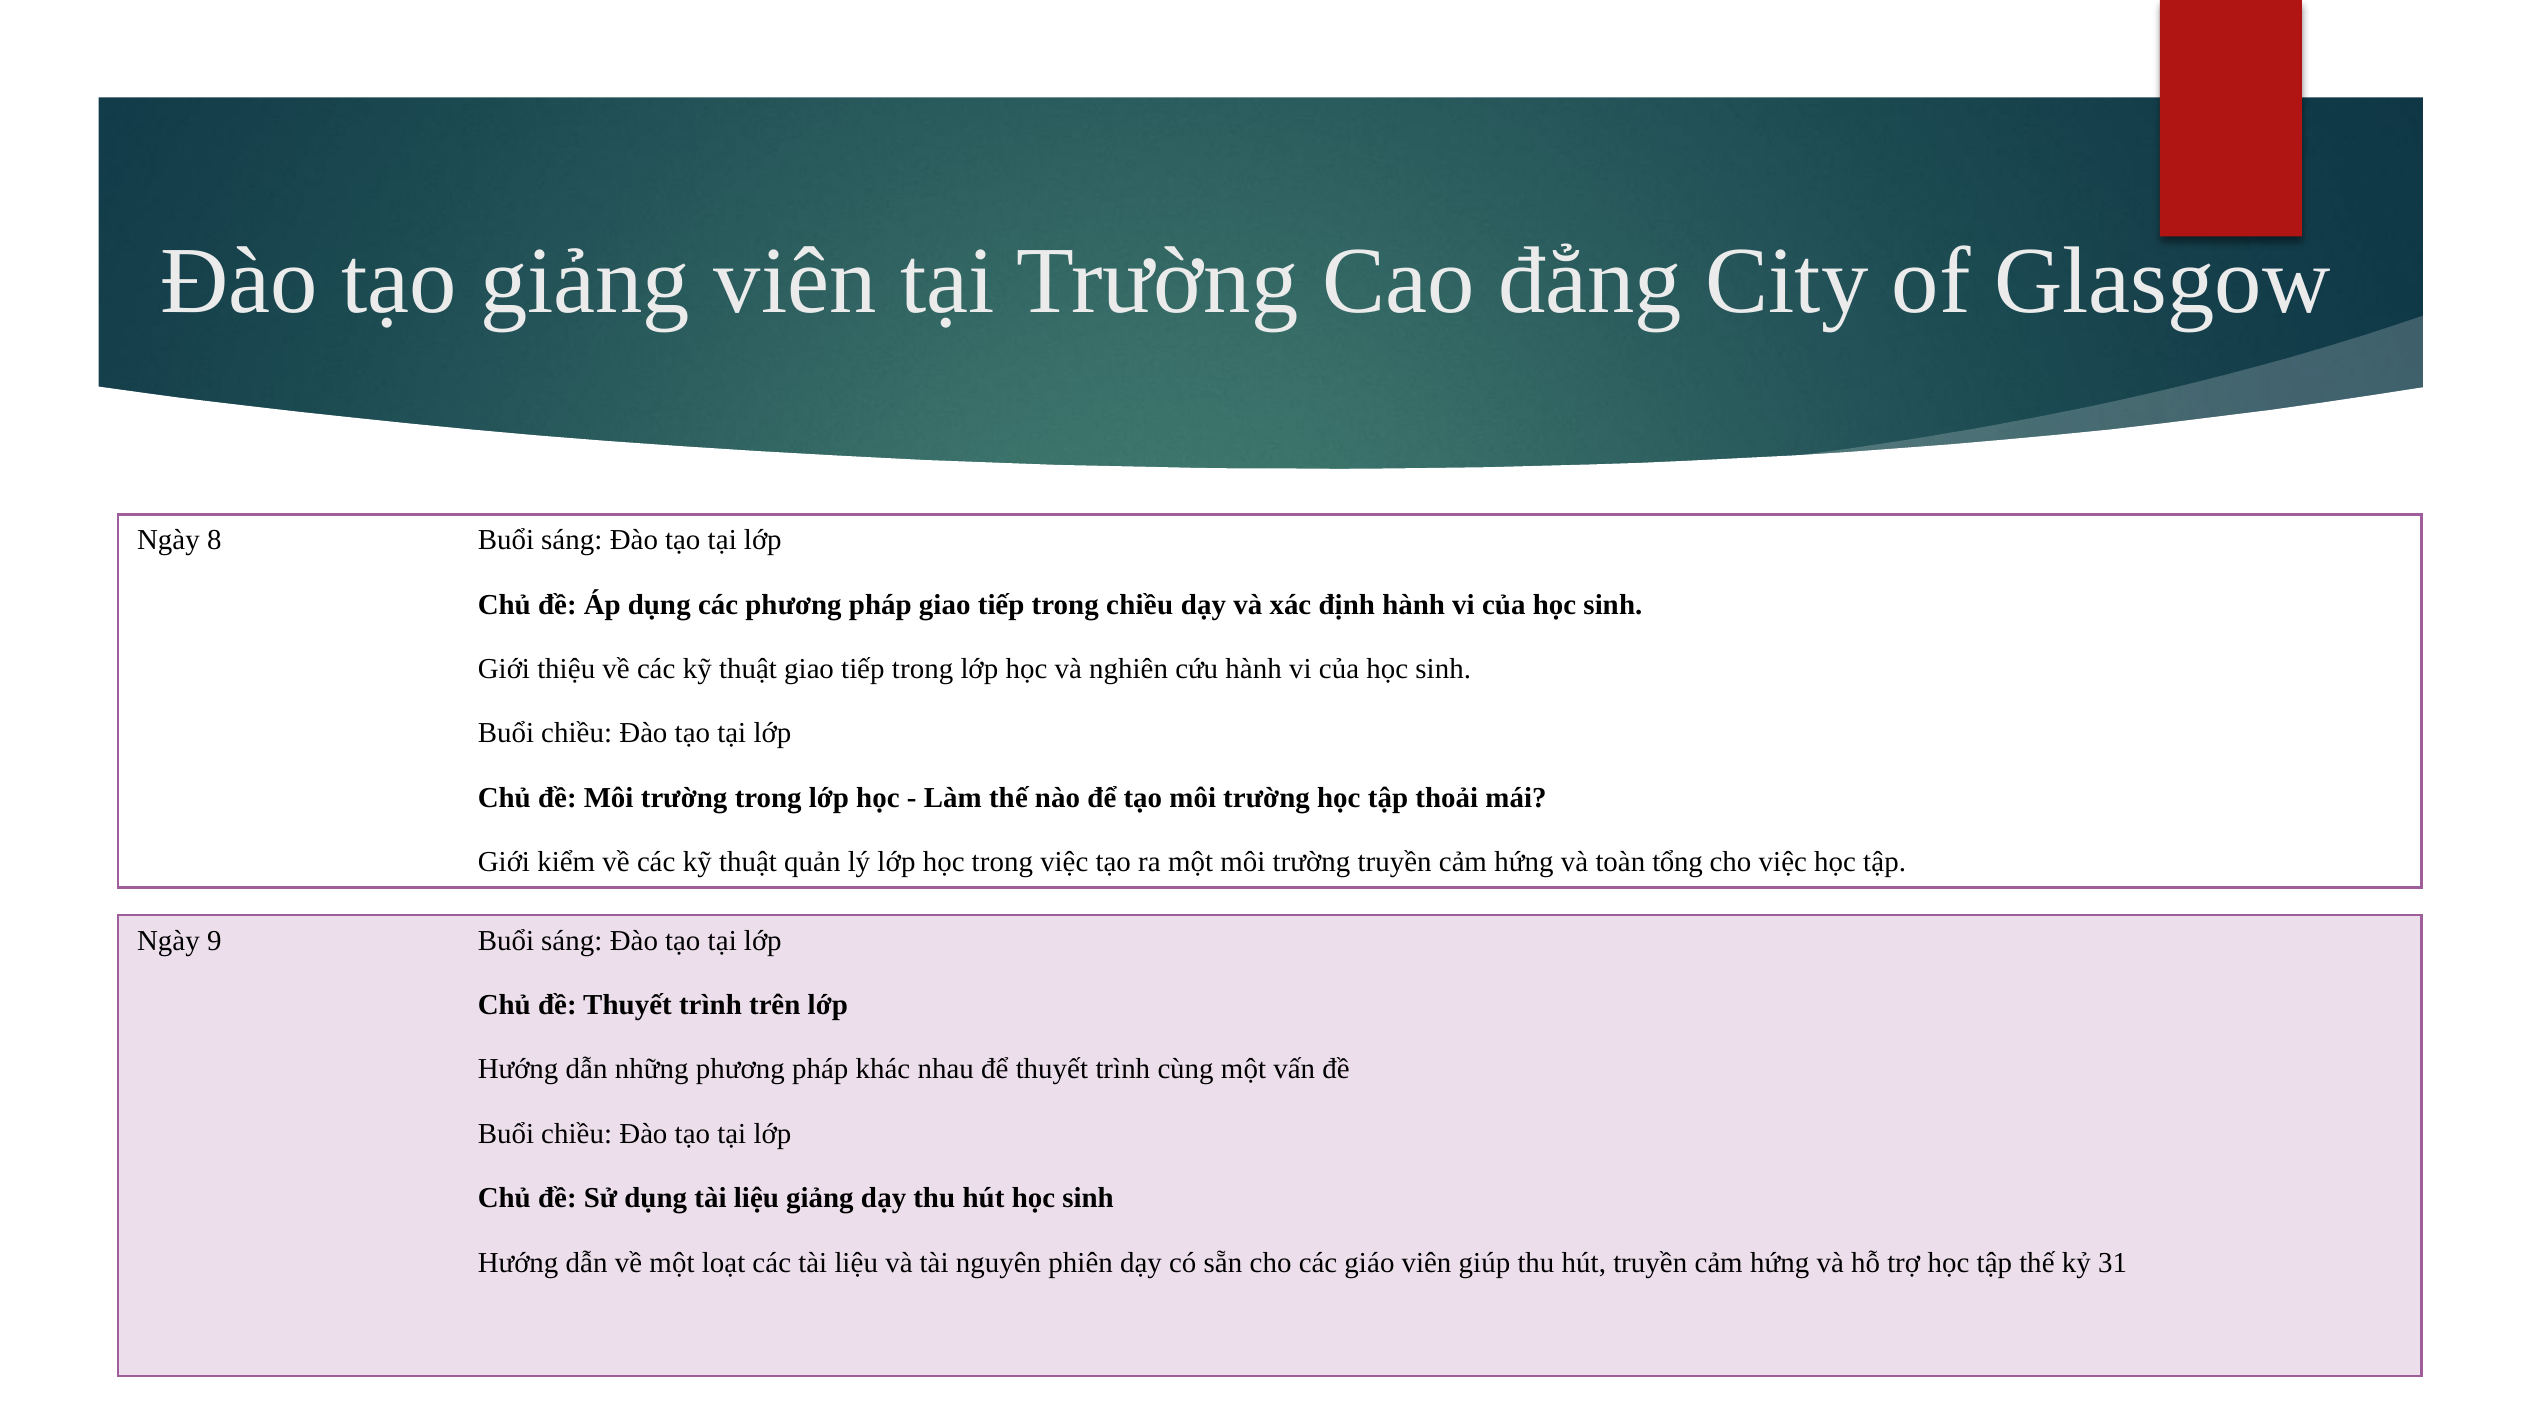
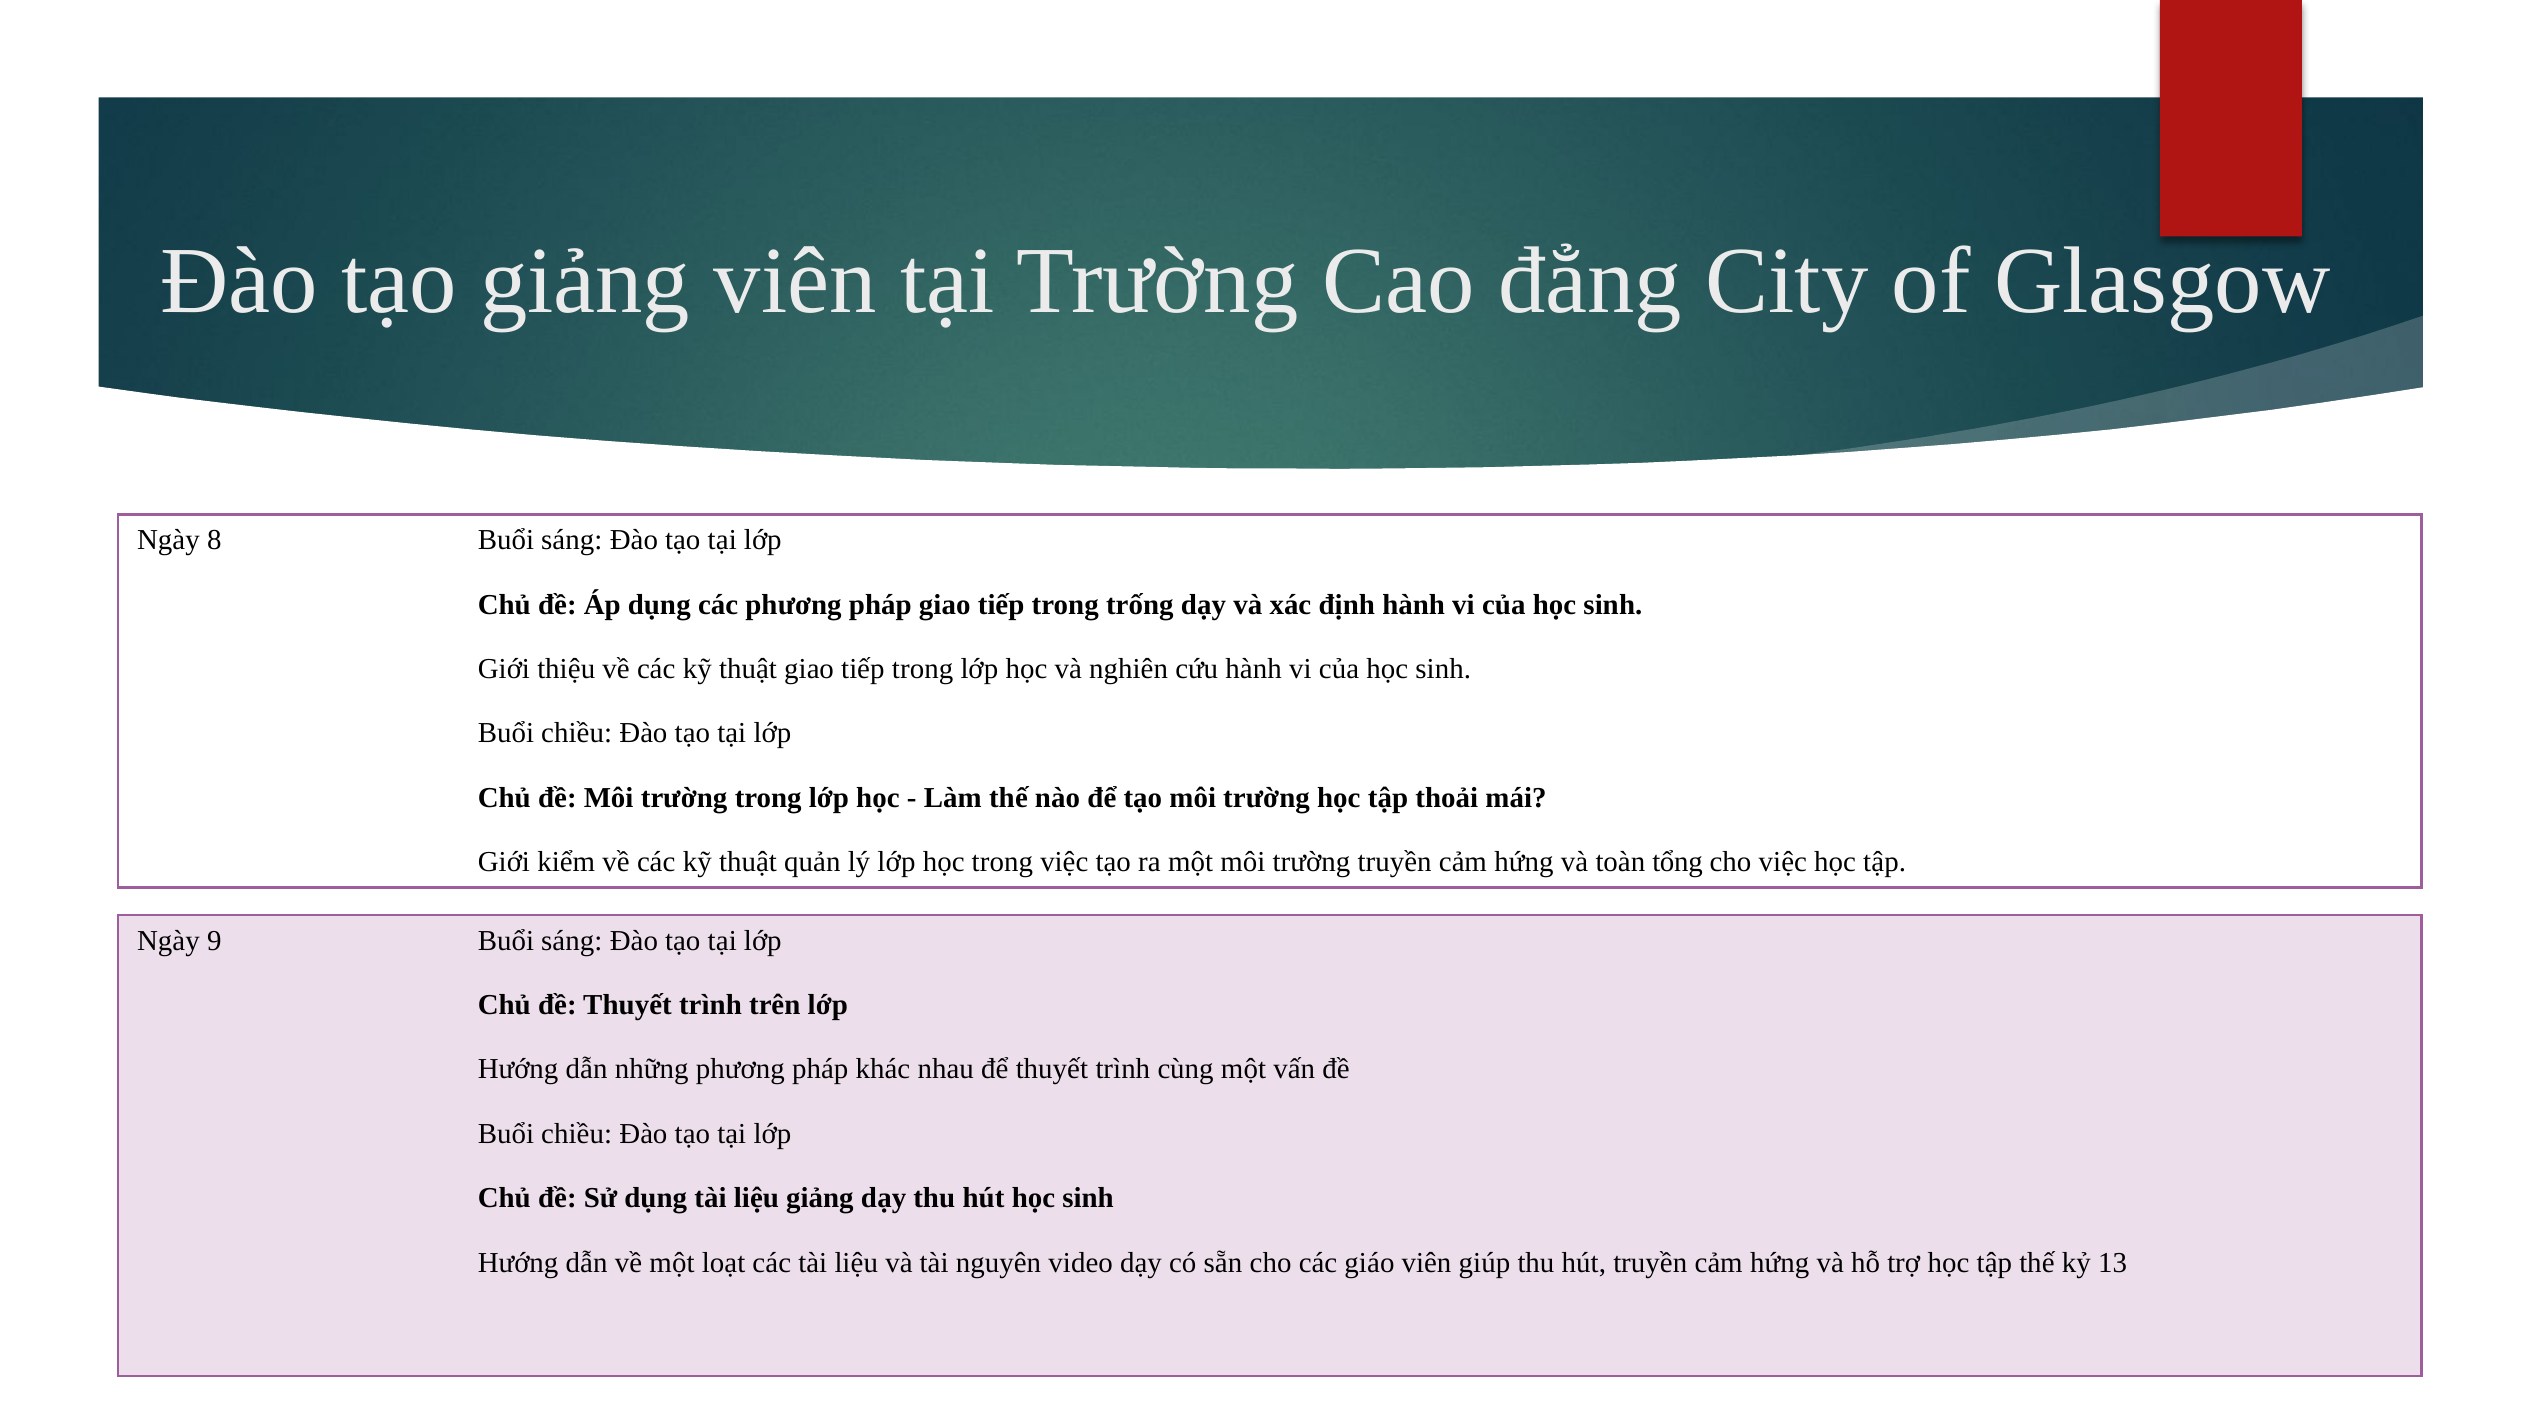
trong chiều: chiều -> trống
phiên: phiên -> video
31: 31 -> 13
